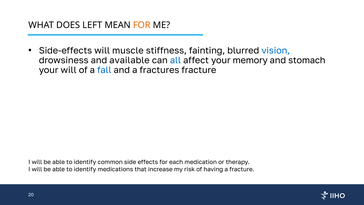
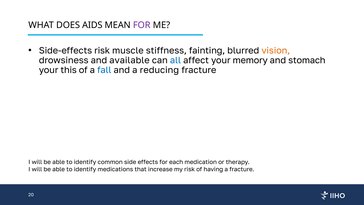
LEFT: LEFT -> AIDS
FOR at (142, 25) colour: orange -> purple
Side-effects will: will -> risk
vision colour: blue -> orange
your will: will -> this
fractures: fractures -> reducing
